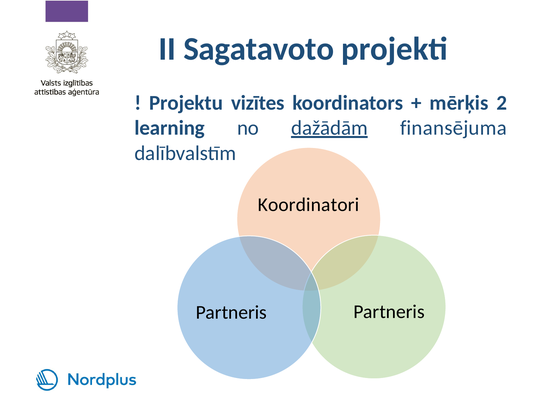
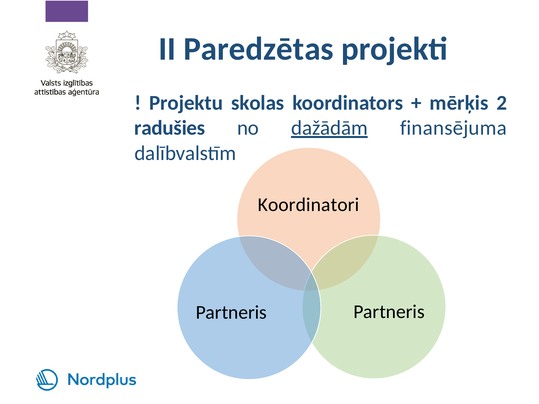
Sagatavoto: Sagatavoto -> Paredzētas
vizītes: vizītes -> skolas
learning: learning -> radušies
